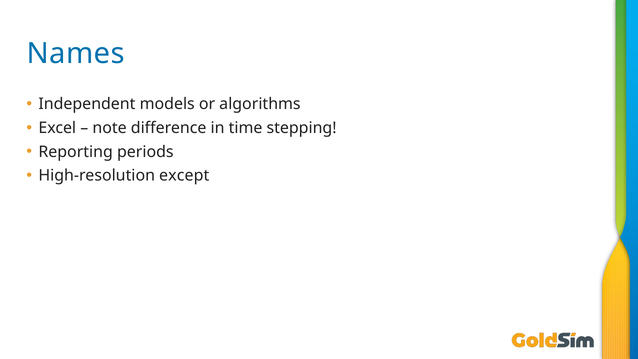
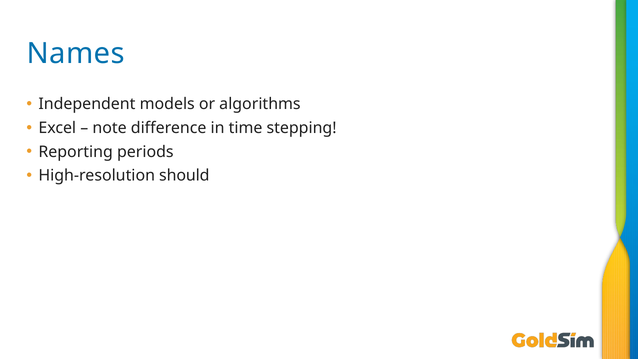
except: except -> should
